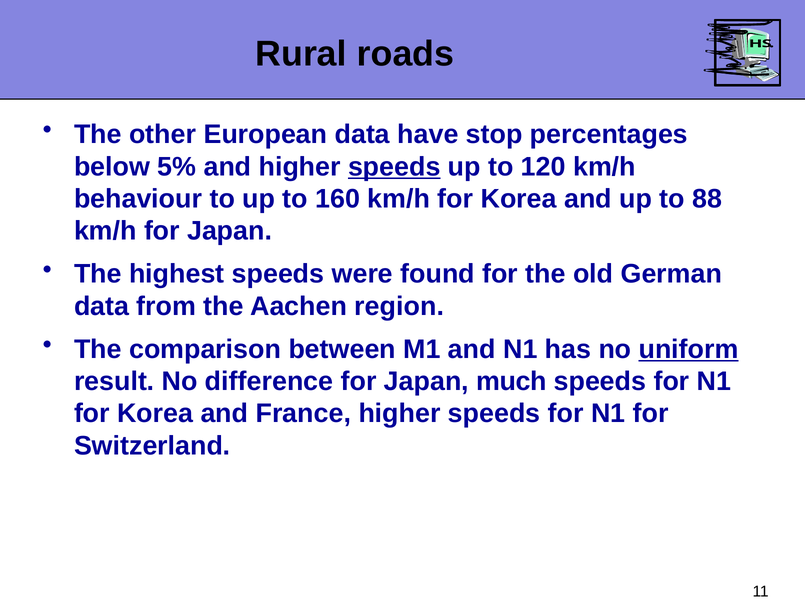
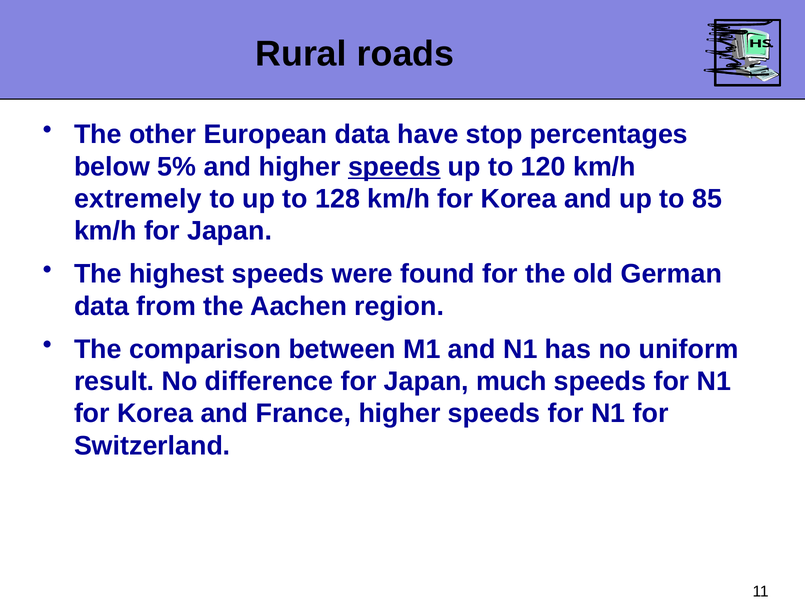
behaviour: behaviour -> extremely
160: 160 -> 128
88: 88 -> 85
uniform underline: present -> none
